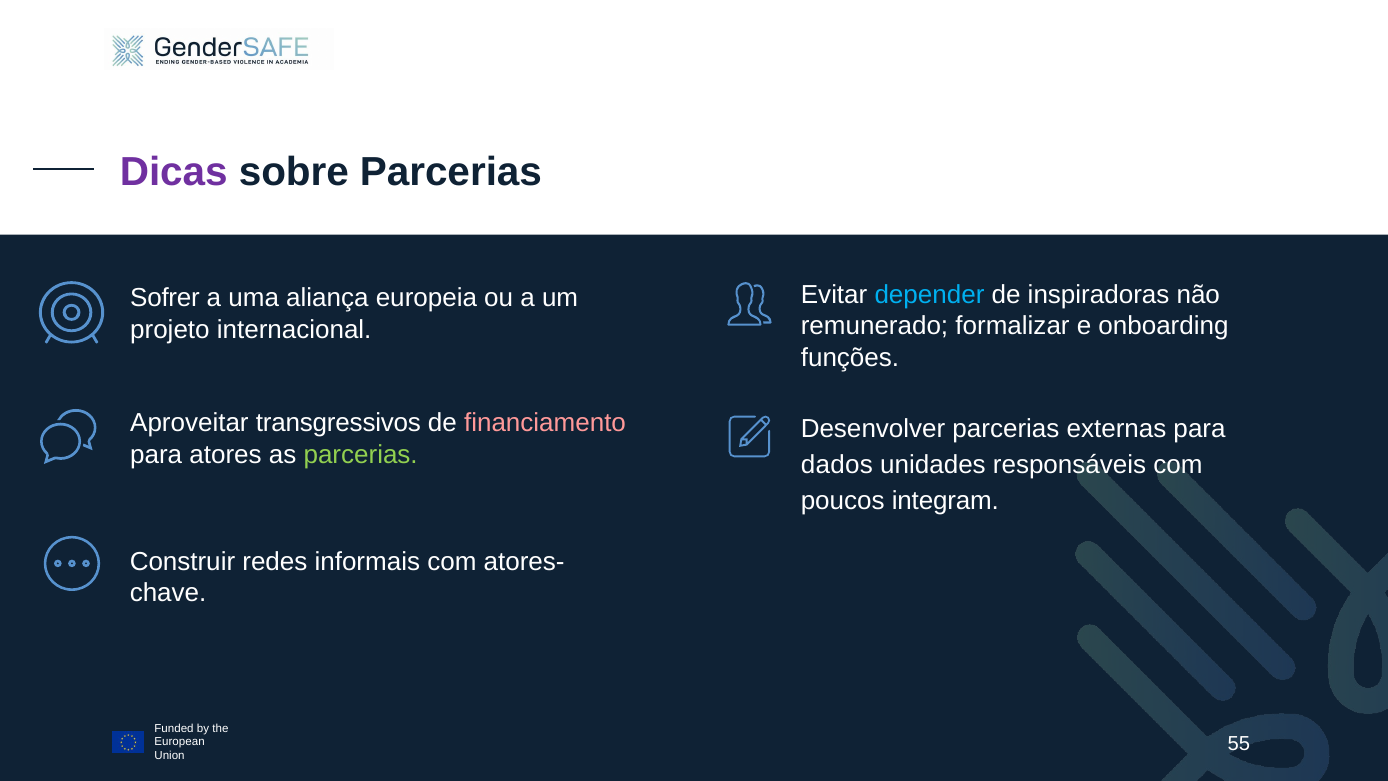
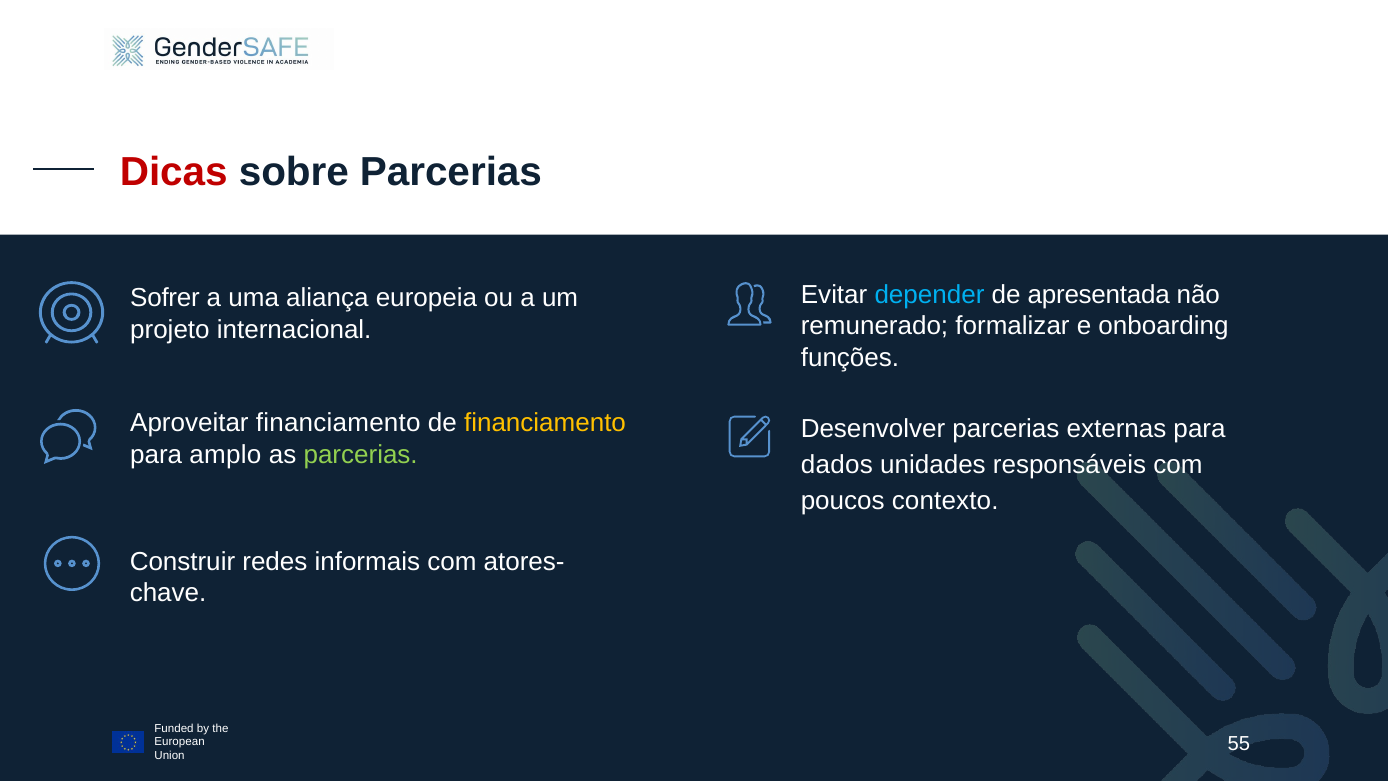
Dicas colour: purple -> red
inspiradoras: inspiradoras -> apresentada
Aproveitar transgressivos: transgressivos -> financiamento
financiamento at (545, 423) colour: pink -> yellow
atores: atores -> amplo
integram: integram -> contexto
